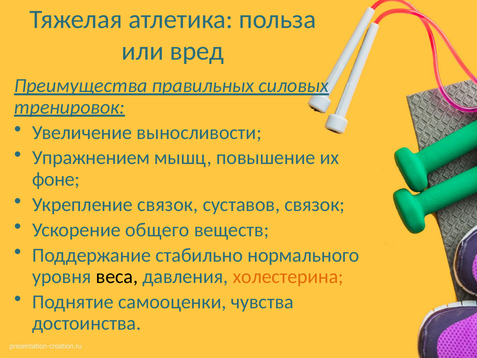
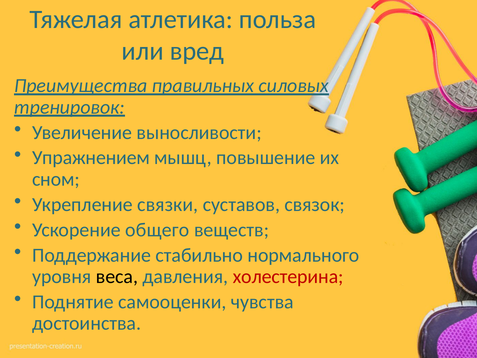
фоне: фоне -> сном
Укрепление связок: связок -> связки
холестерина colour: orange -> red
